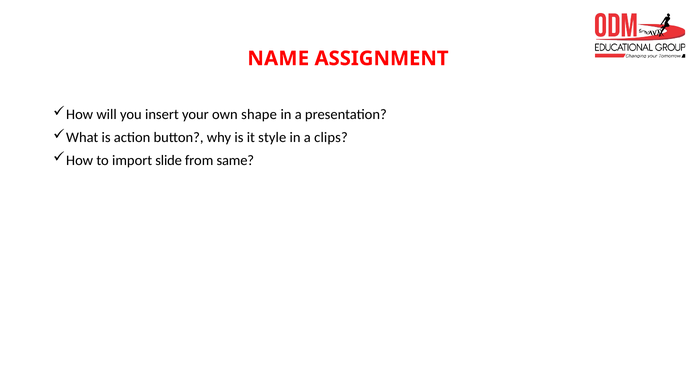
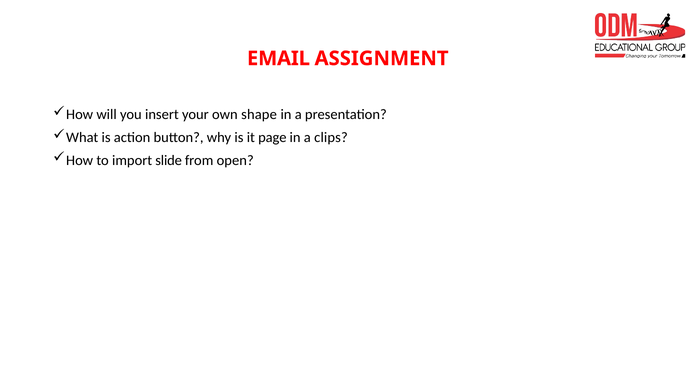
NAME: NAME -> EMAIL
style: style -> page
same: same -> open
